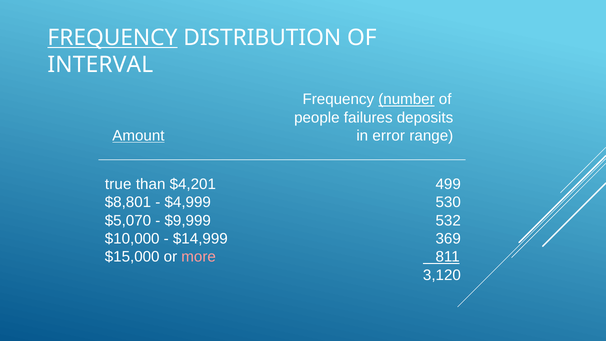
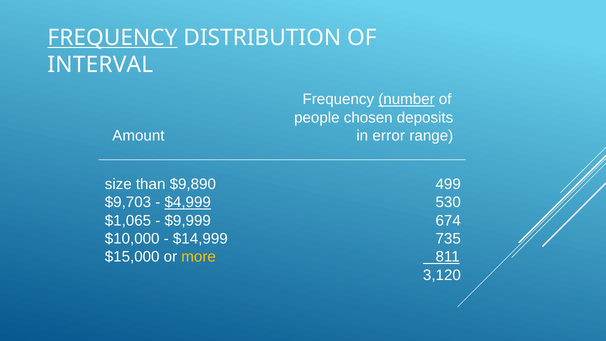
failures: failures -> chosen
Amount underline: present -> none
true: true -> size
$4,201: $4,201 -> $9,890
$8,801: $8,801 -> $9,703
$4,999 underline: none -> present
$5,070: $5,070 -> $1,065
532: 532 -> 674
369: 369 -> 735
more colour: pink -> yellow
